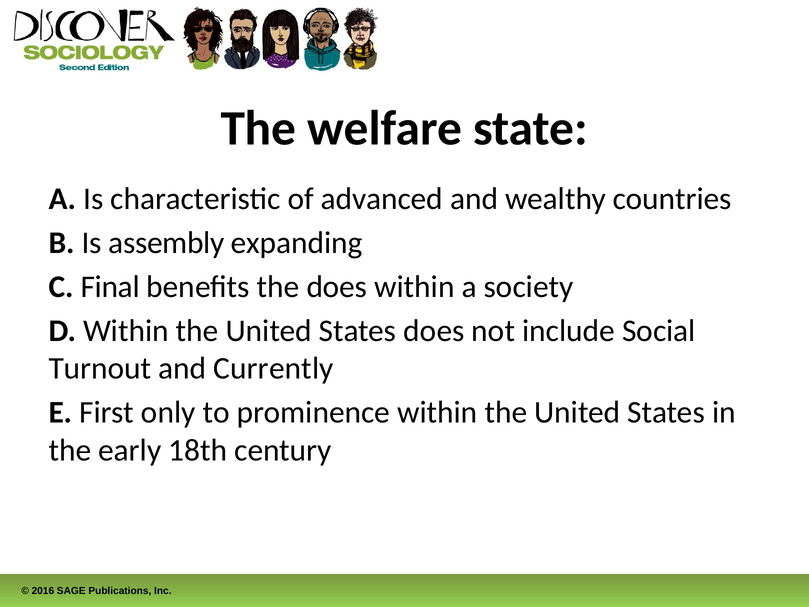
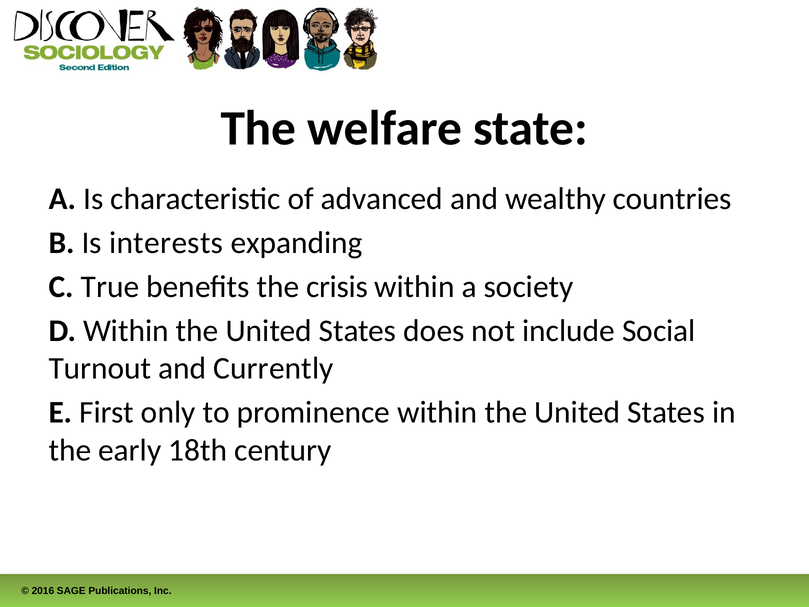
assembly: assembly -> interests
Final: Final -> True
the does: does -> crisis
